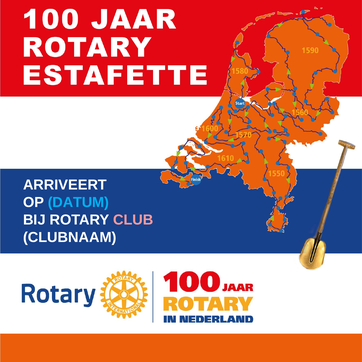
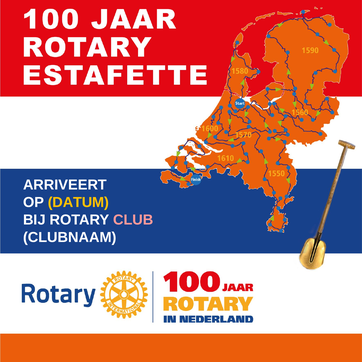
DATUM colour: light blue -> yellow
